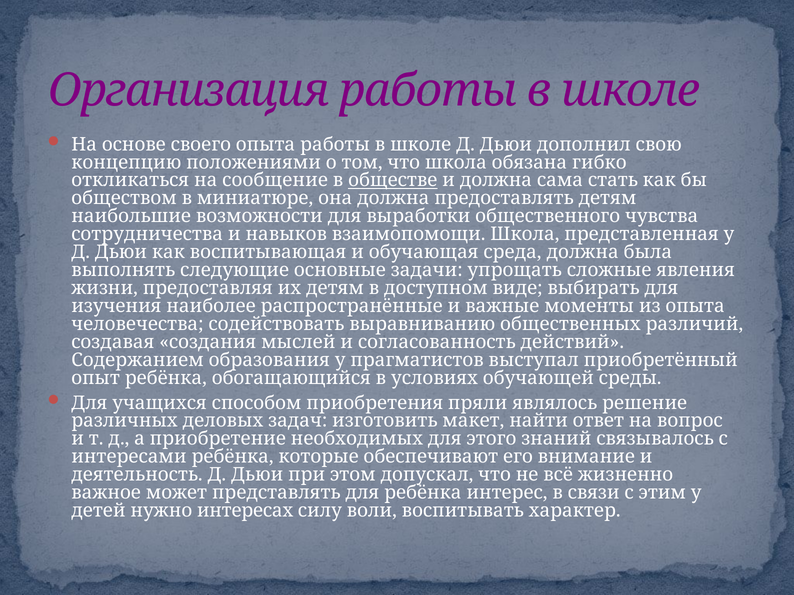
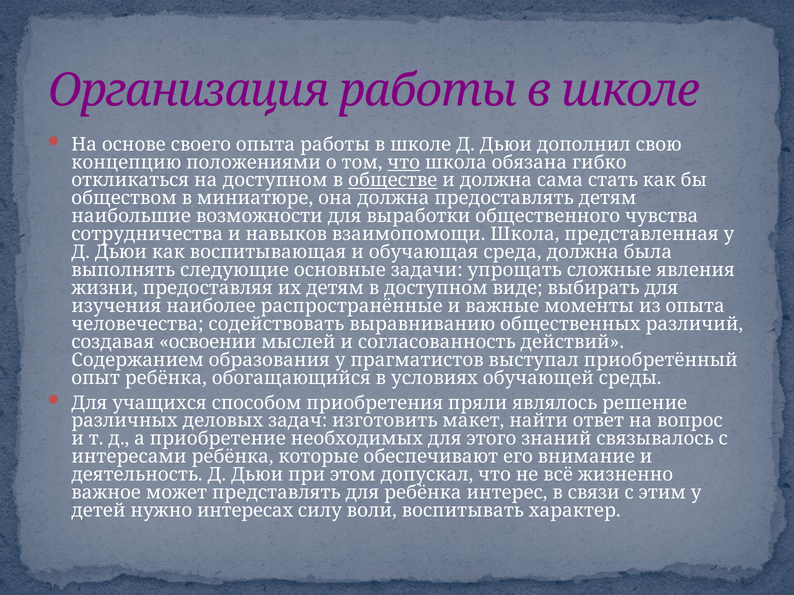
что at (404, 162) underline: none -> present
на сообщение: сообщение -> доступном
создания: создания -> освоении
